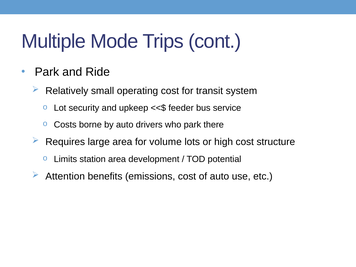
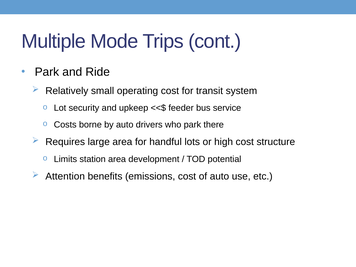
volume: volume -> handful
